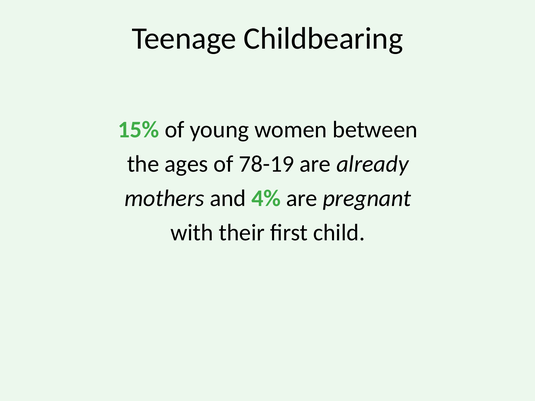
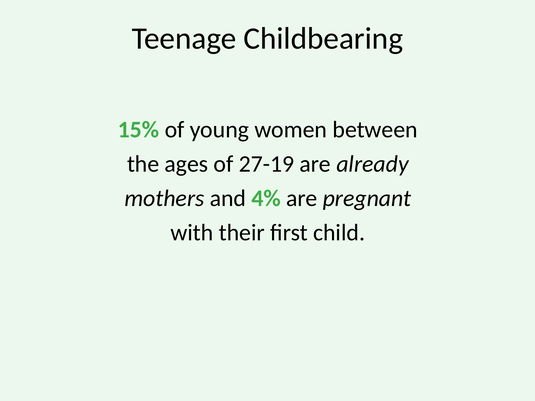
78-19: 78-19 -> 27-19
